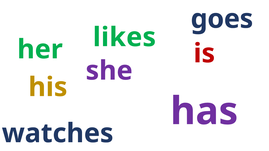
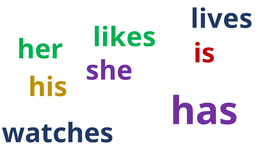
goes: goes -> lives
